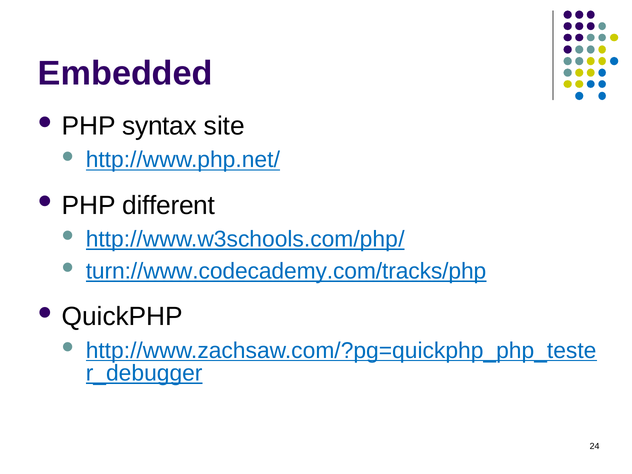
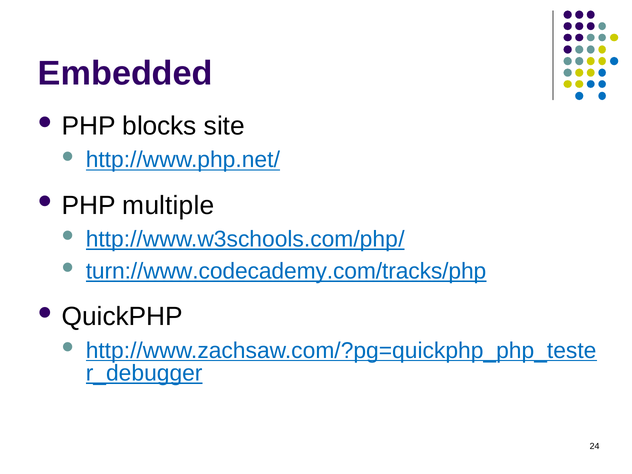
syntax: syntax -> blocks
different: different -> multiple
